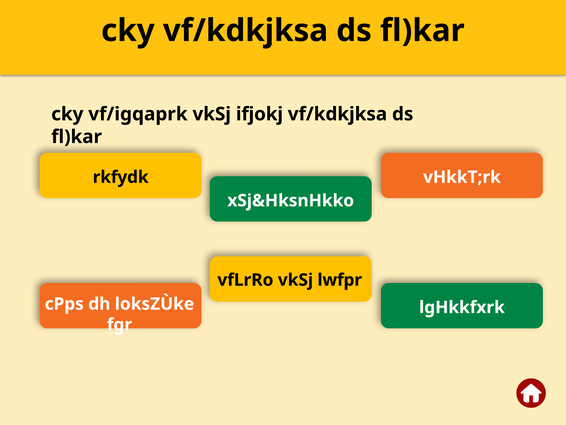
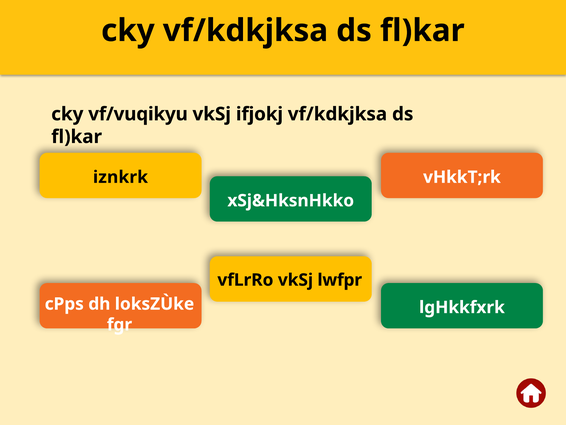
vf/igqaprk: vf/igqaprk -> vf/vuqikyu
rkfydk: rkfydk -> iznkrk
